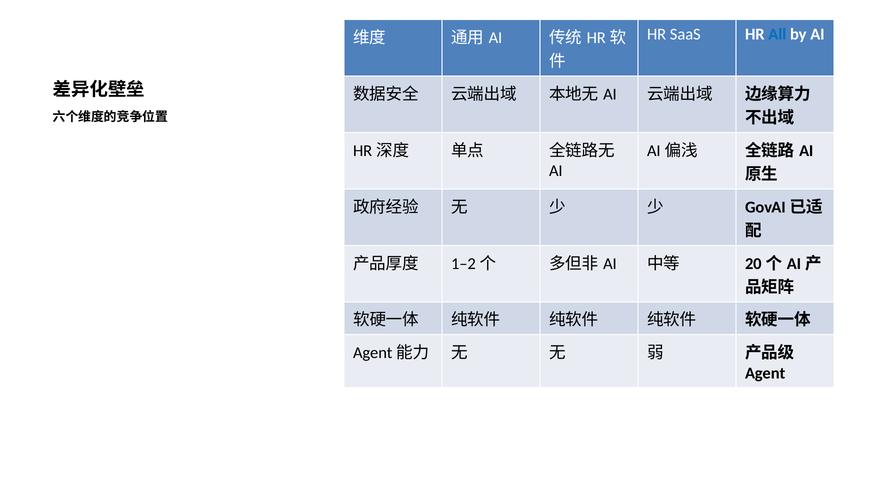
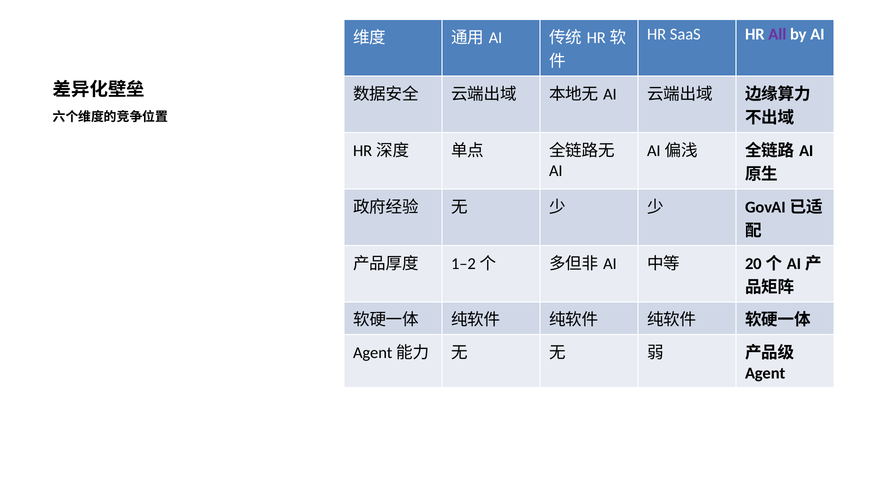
All colour: blue -> purple
